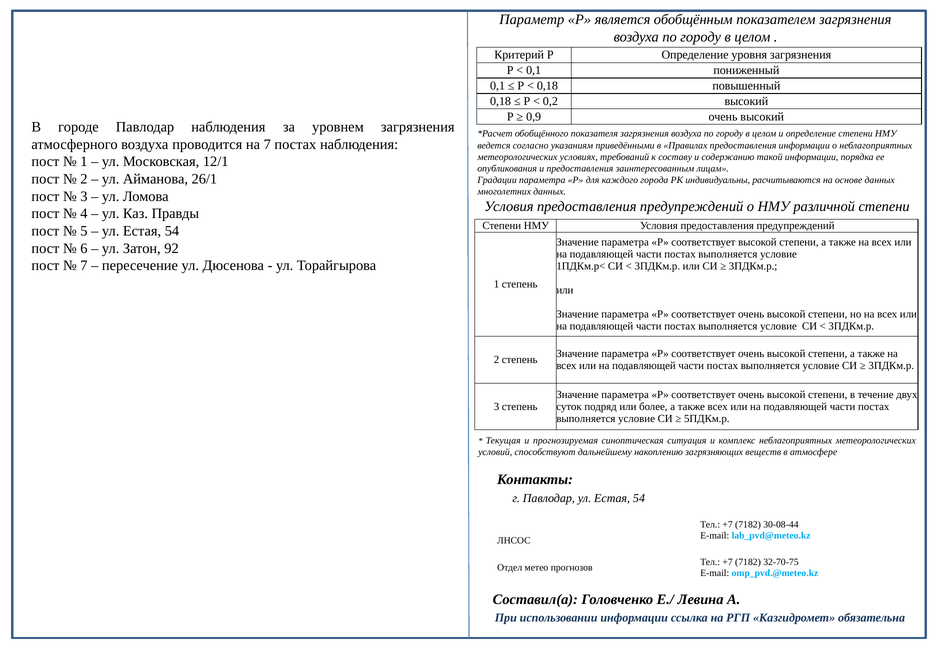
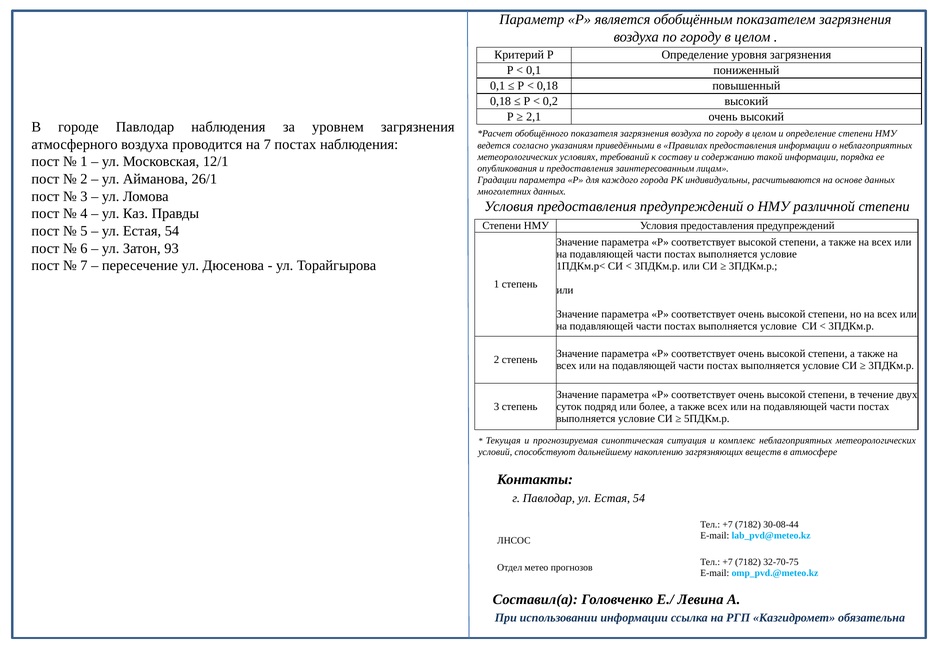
0,9: 0,9 -> 2,1
92: 92 -> 93
